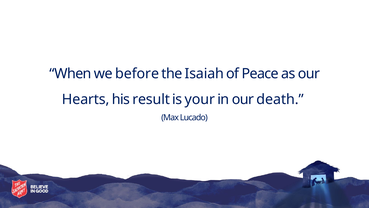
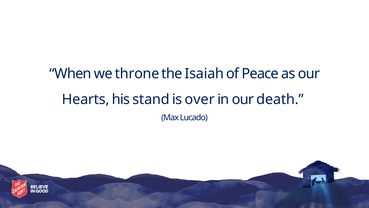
before: before -> throne
result: result -> stand
your: your -> over
